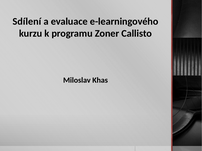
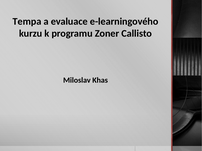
Sdílení: Sdílení -> Tempa
